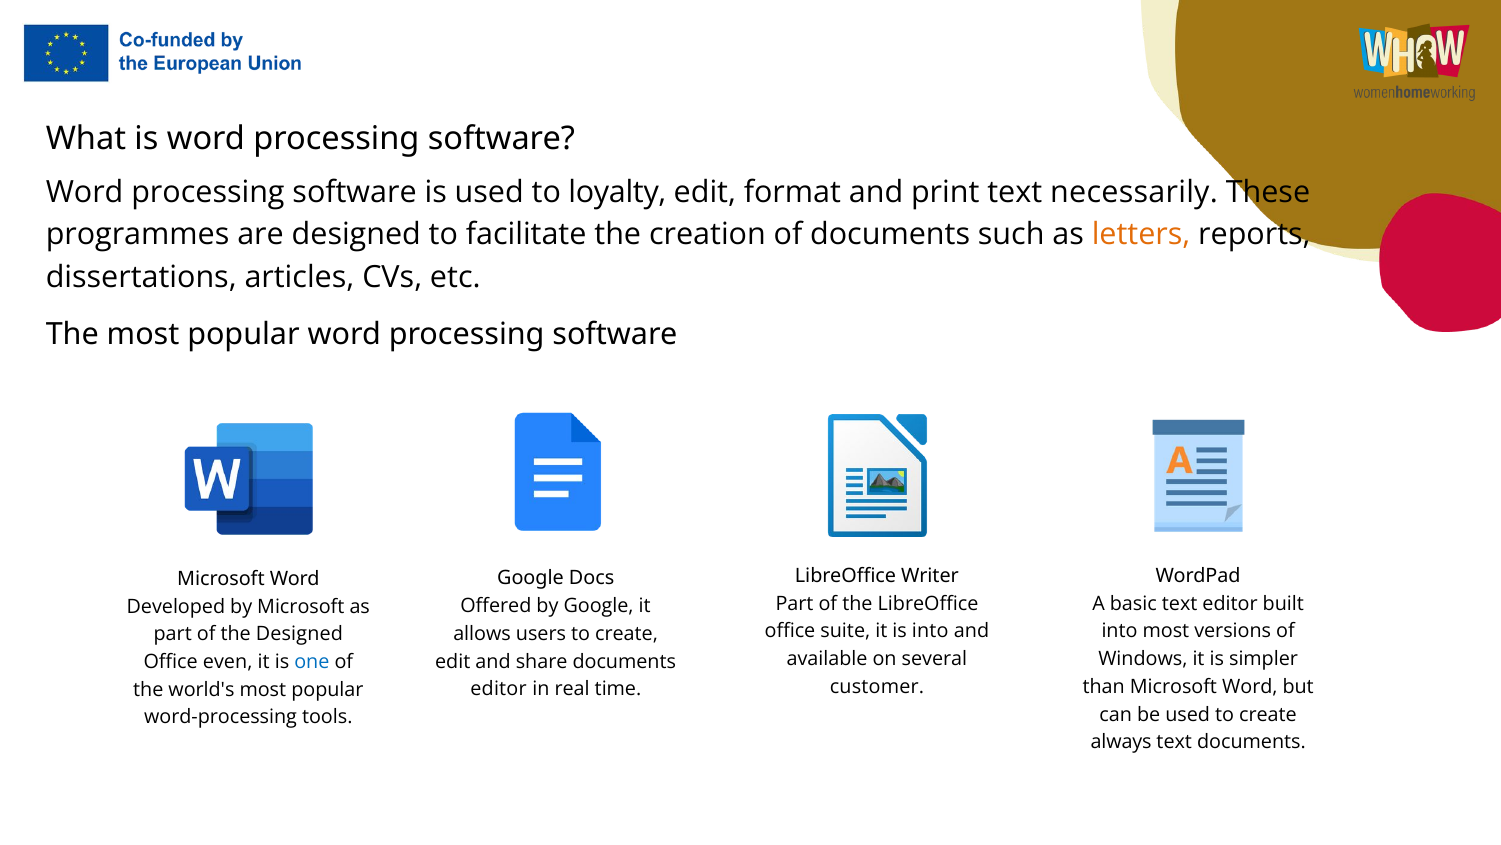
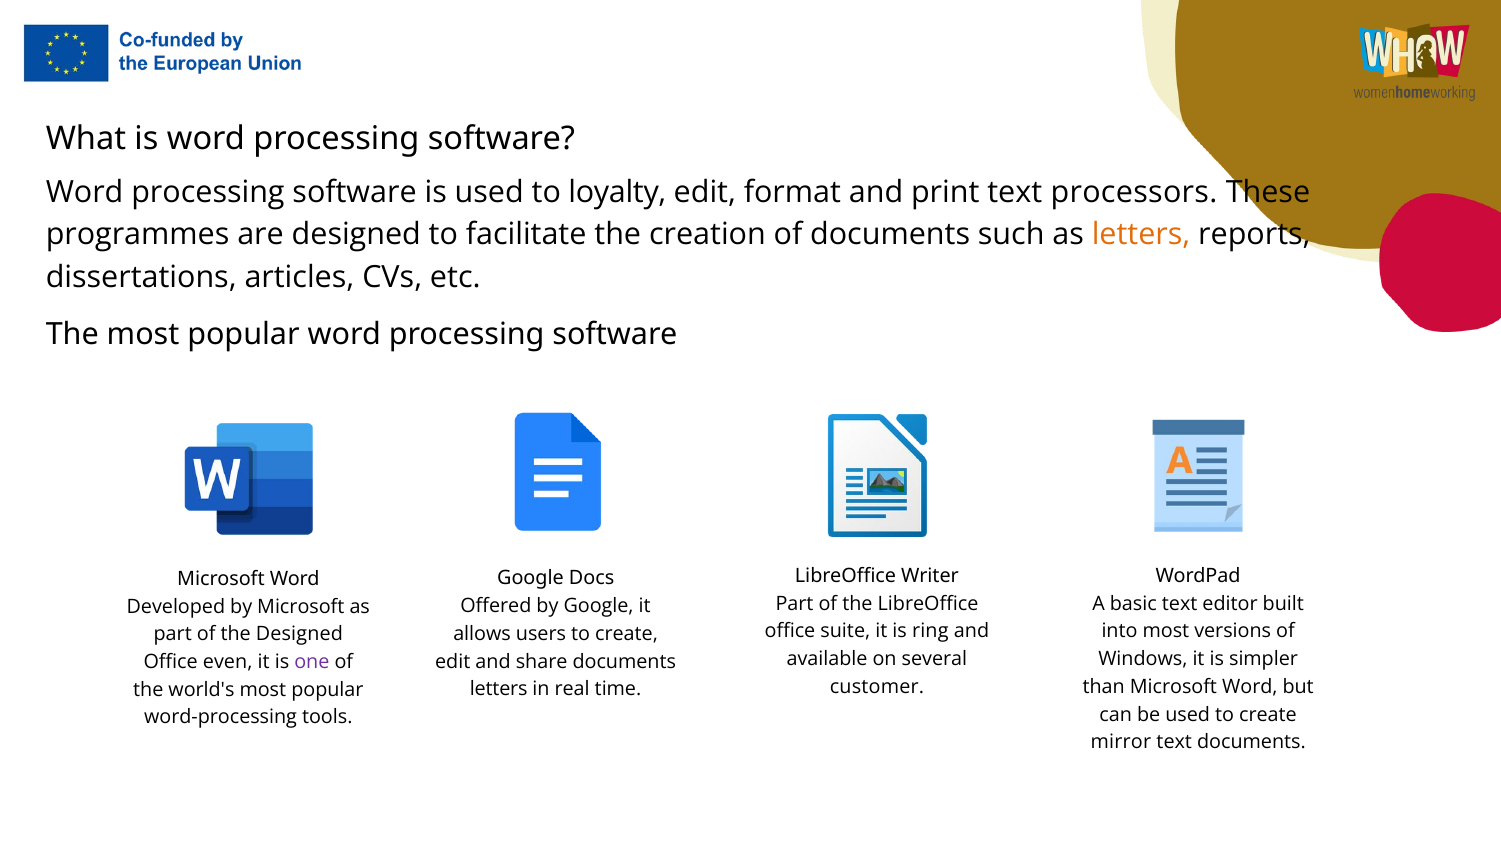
necessarily: necessarily -> processors
is into: into -> ring
one colour: blue -> purple
editor at (499, 689): editor -> letters
always: always -> mirror
